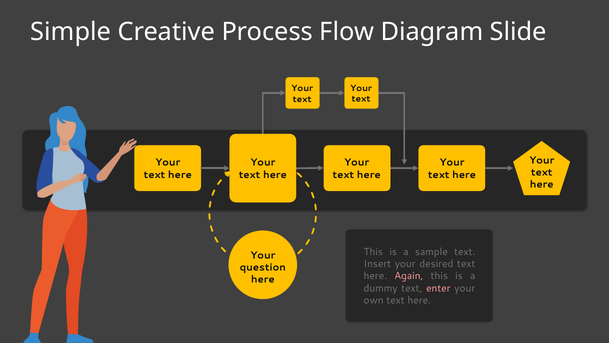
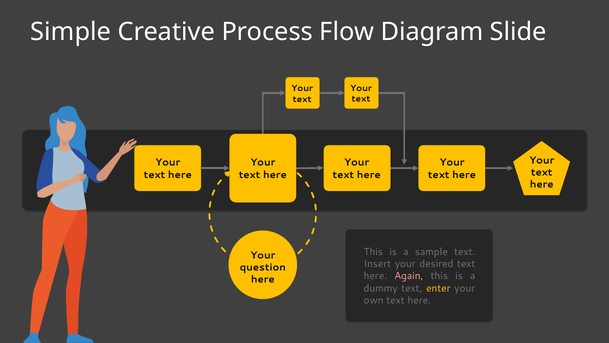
enter colour: pink -> yellow
